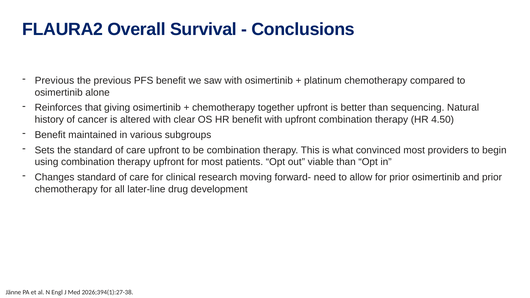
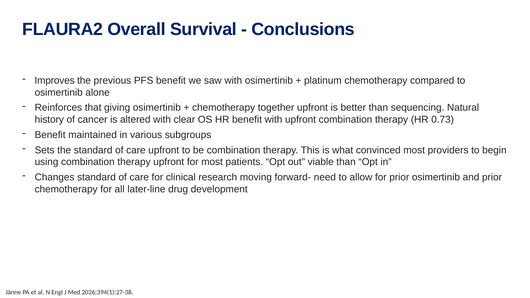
Previous at (54, 81): Previous -> Improves
4.50: 4.50 -> 0.73
